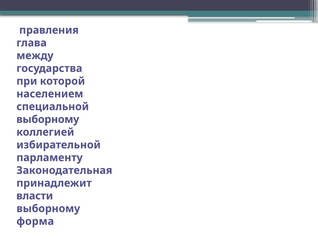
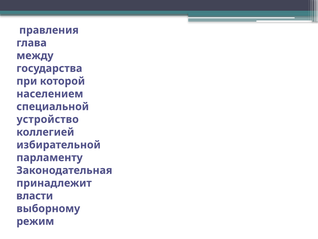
выборному at (48, 119): выборному -> устройство
форма: форма -> режим
